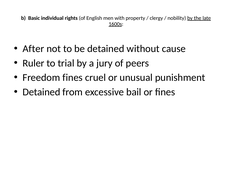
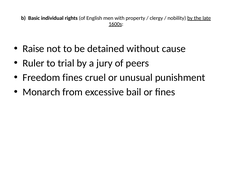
After: After -> Raise
Detained at (41, 92): Detained -> Monarch
